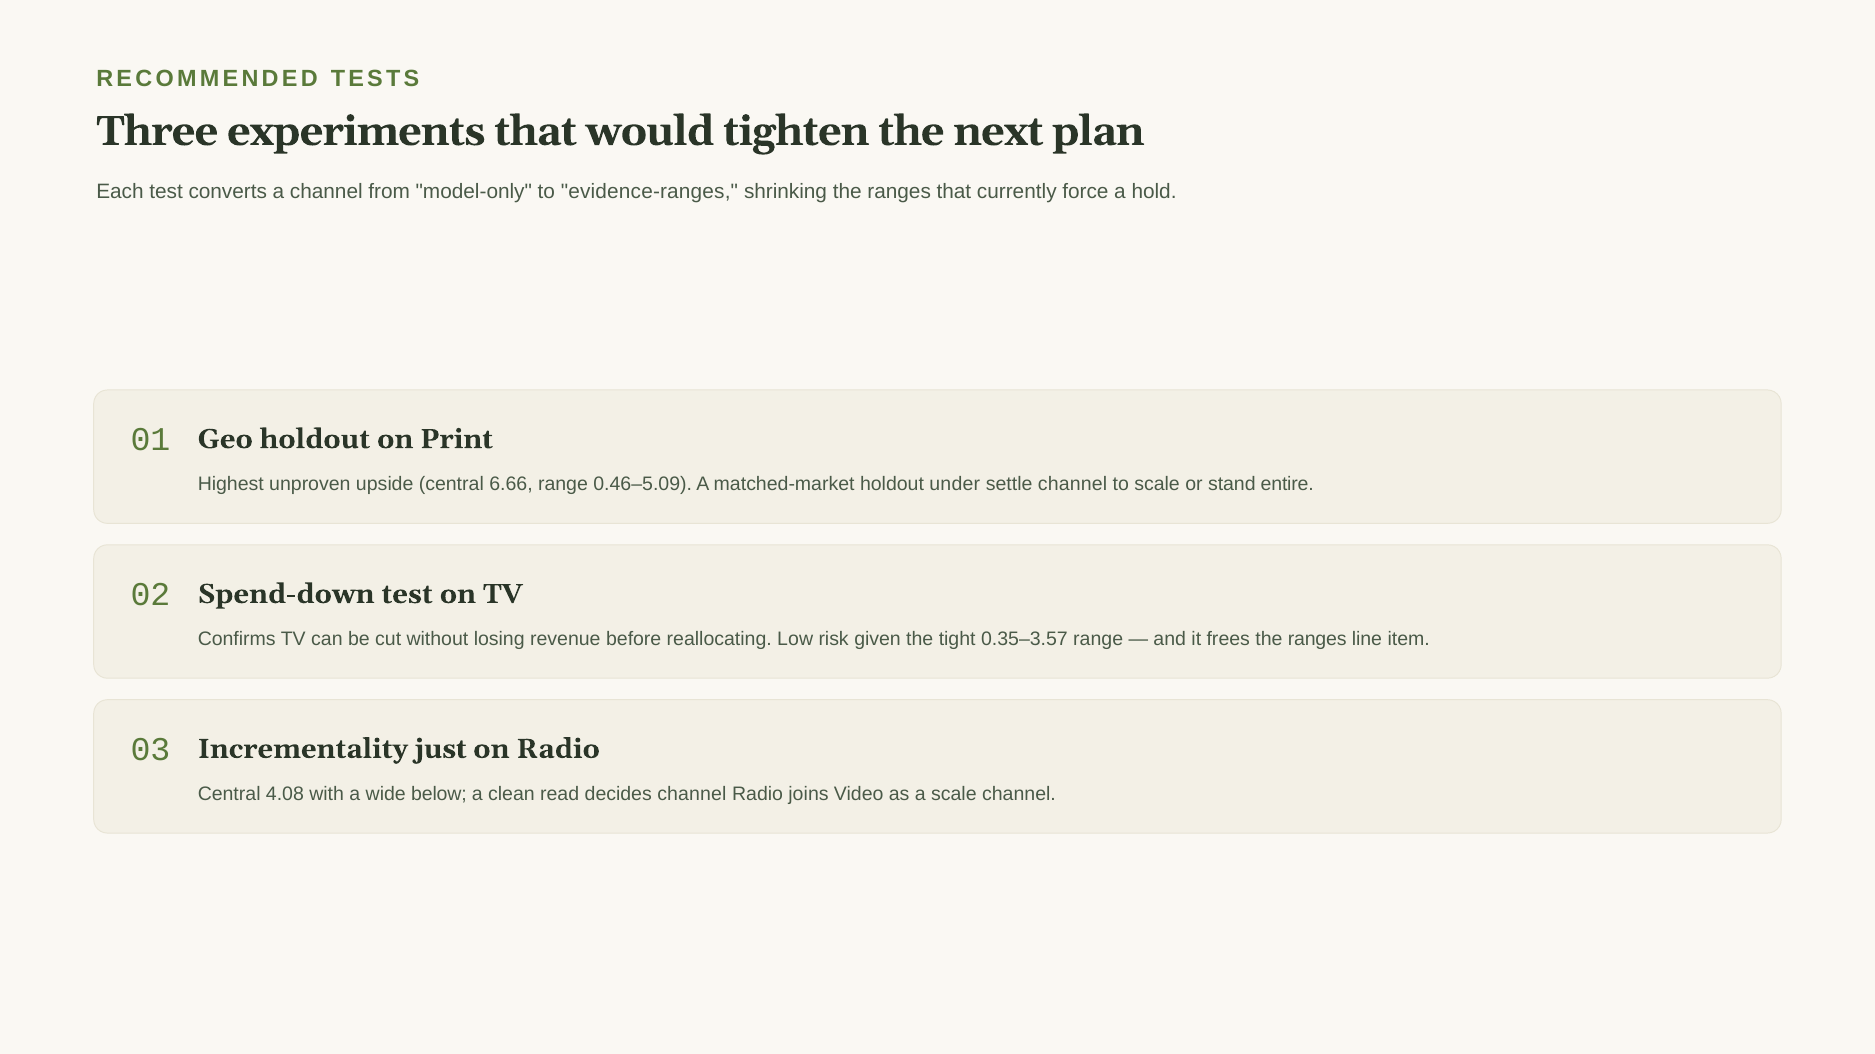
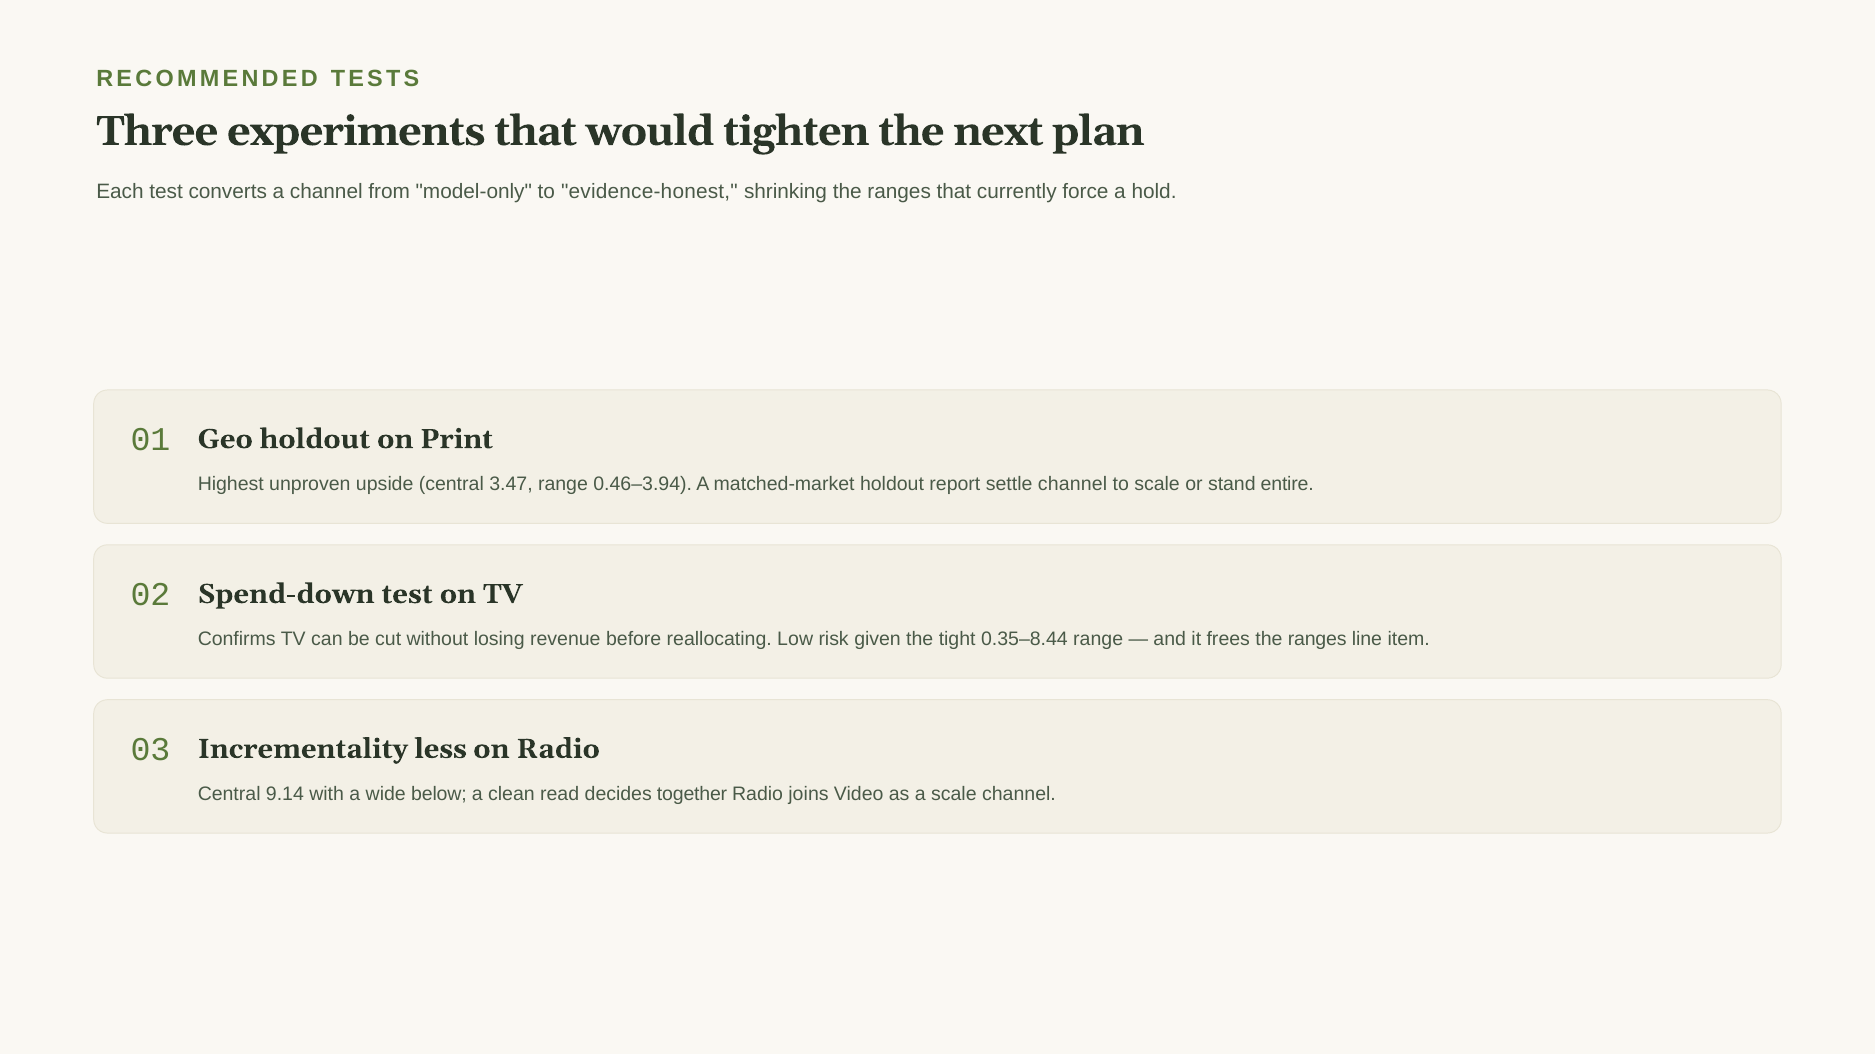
evidence-ranges: evidence-ranges -> evidence-honest
6.66: 6.66 -> 3.47
0.46–5.09: 0.46–5.09 -> 0.46–3.94
under: under -> report
0.35–3.57: 0.35–3.57 -> 0.35–8.44
just: just -> less
4.08: 4.08 -> 9.14
decides channel: channel -> together
